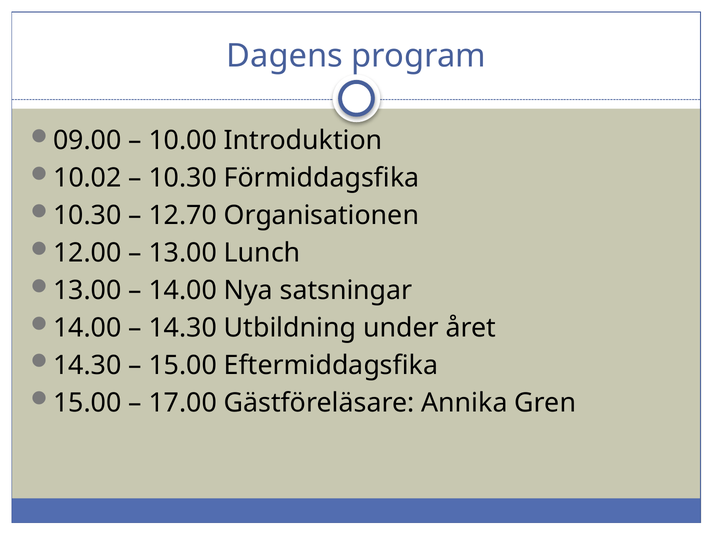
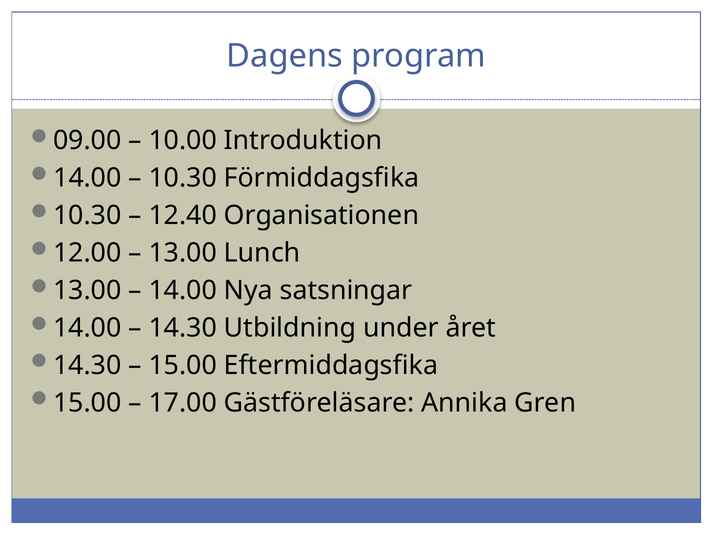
10.02 at (87, 178): 10.02 -> 14.00
12.70: 12.70 -> 12.40
